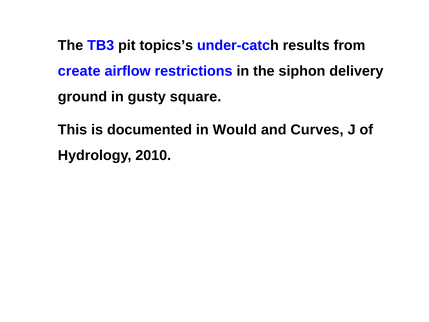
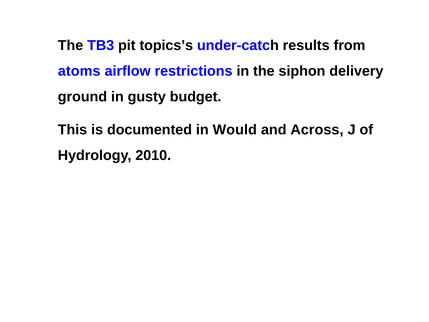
create: create -> atoms
square: square -> budget
Curves: Curves -> Across
